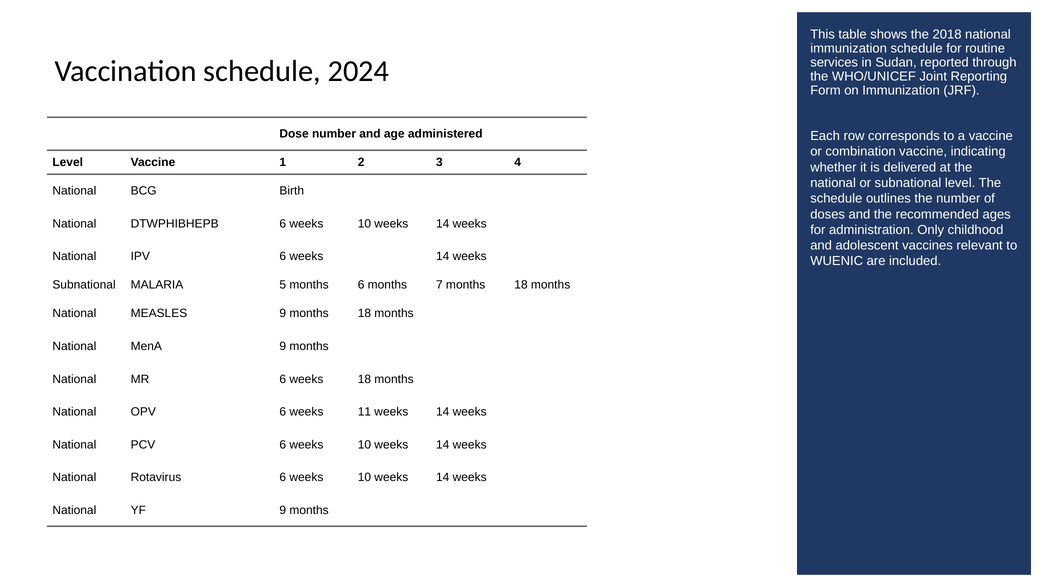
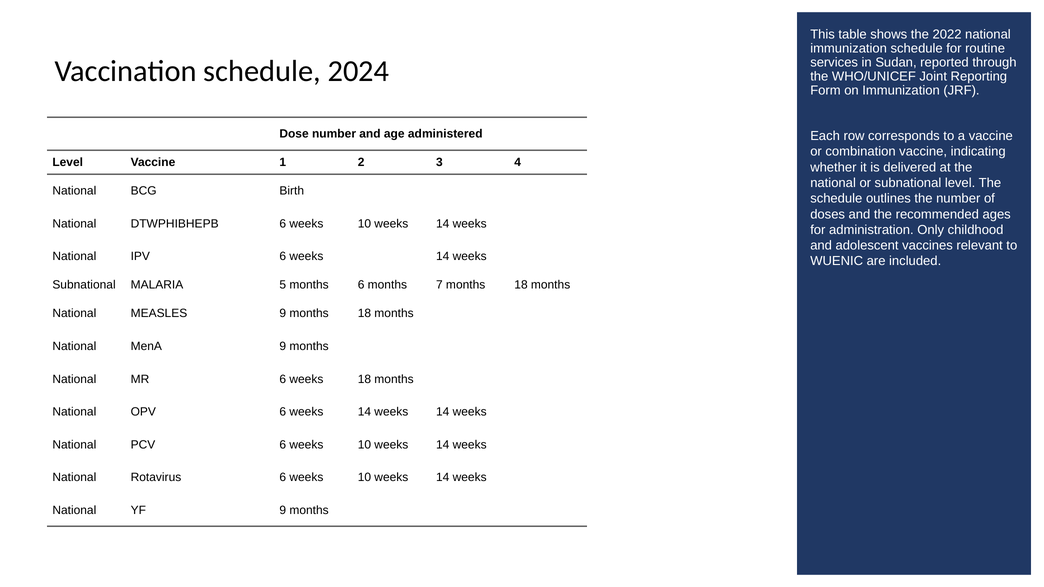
2018: 2018 -> 2022
OPV 6 weeks 11: 11 -> 14
